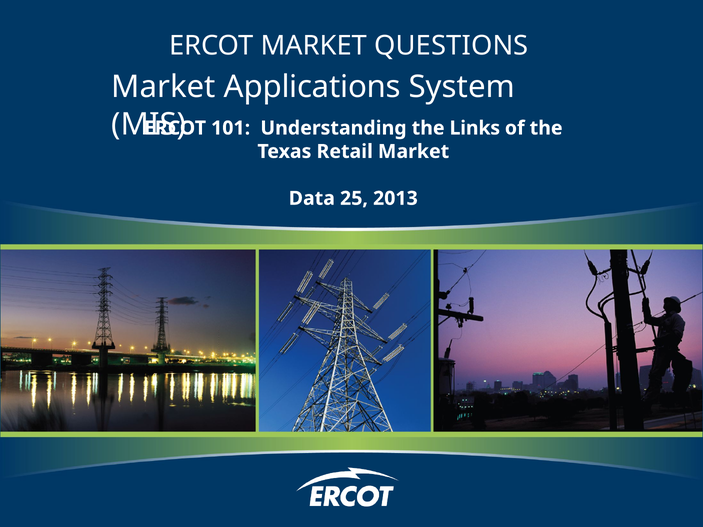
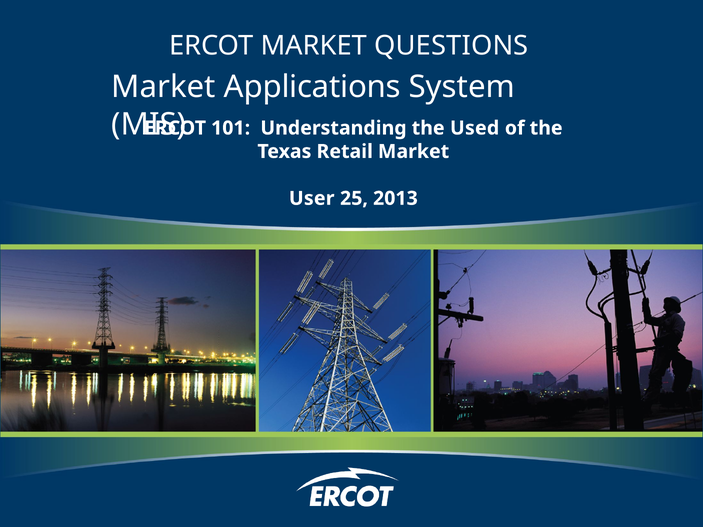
Links: Links -> Used
Data: Data -> User
